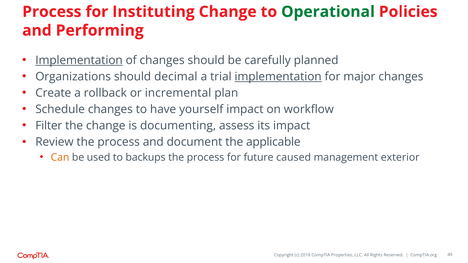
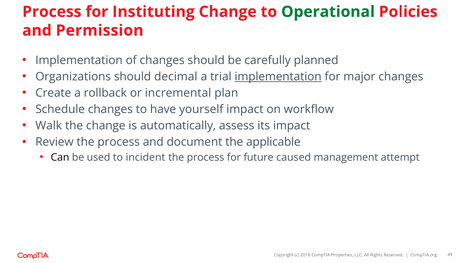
Performing: Performing -> Permission
Implementation at (79, 60) underline: present -> none
Filter: Filter -> Walk
documenting: documenting -> automatically
Can colour: orange -> black
backups: backups -> incident
exterior: exterior -> attempt
